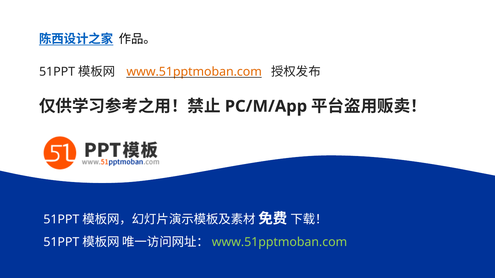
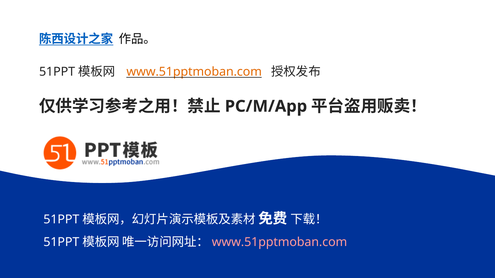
www.51pptmoban.com at (280, 242) colour: light green -> pink
